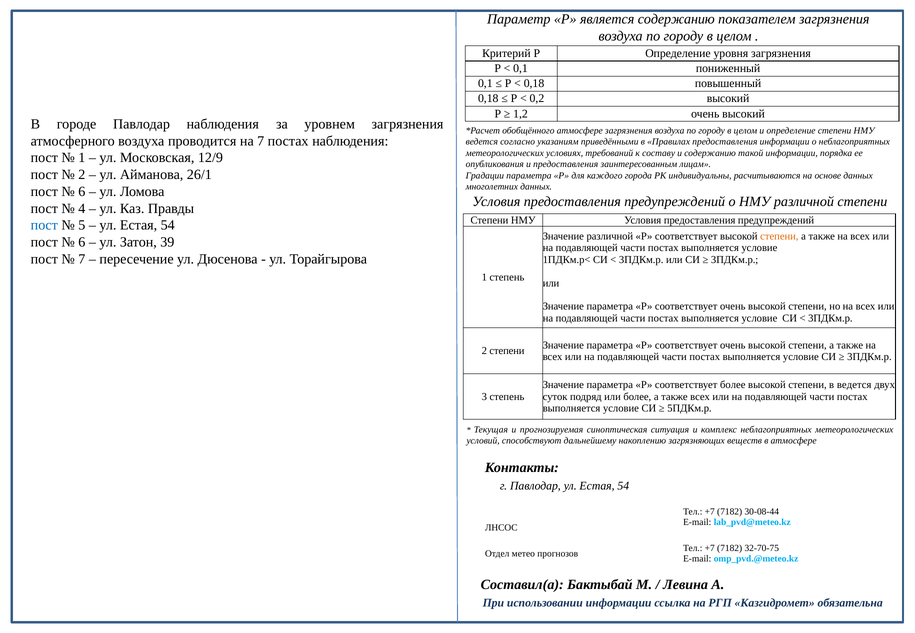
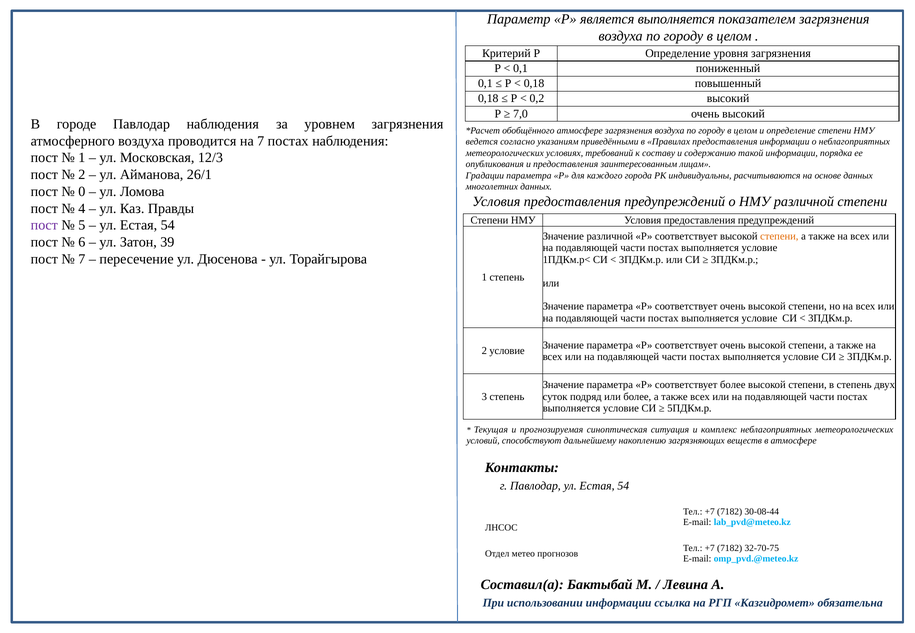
является содержанию: содержанию -> выполняется
1,2: 1,2 -> 7,0
12/9: 12/9 -> 12/3
6 at (82, 192): 6 -> 0
пост at (44, 225) colour: blue -> purple
2 степени: степени -> условие
в ведется: ведется -> степень
